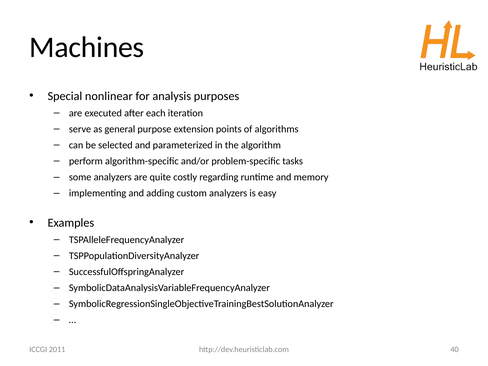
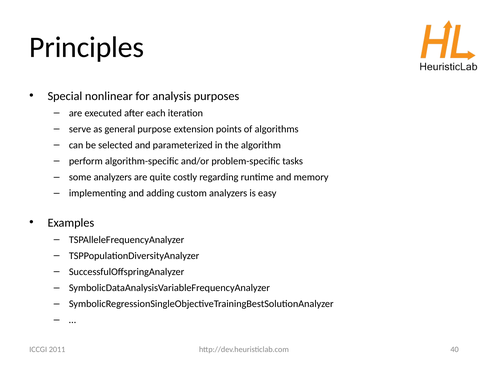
Machines: Machines -> Principles
